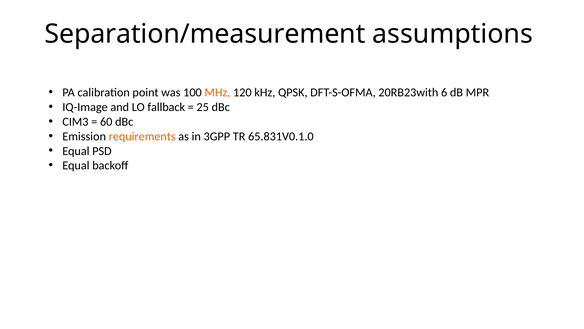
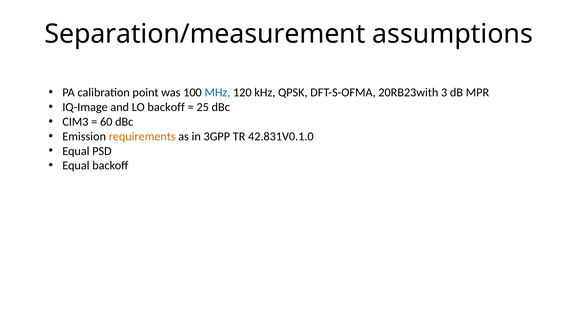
MHz colour: orange -> blue
6: 6 -> 3
LO fallback: fallback -> backoff
65.831V0.1.0: 65.831V0.1.0 -> 42.831V0.1.0
